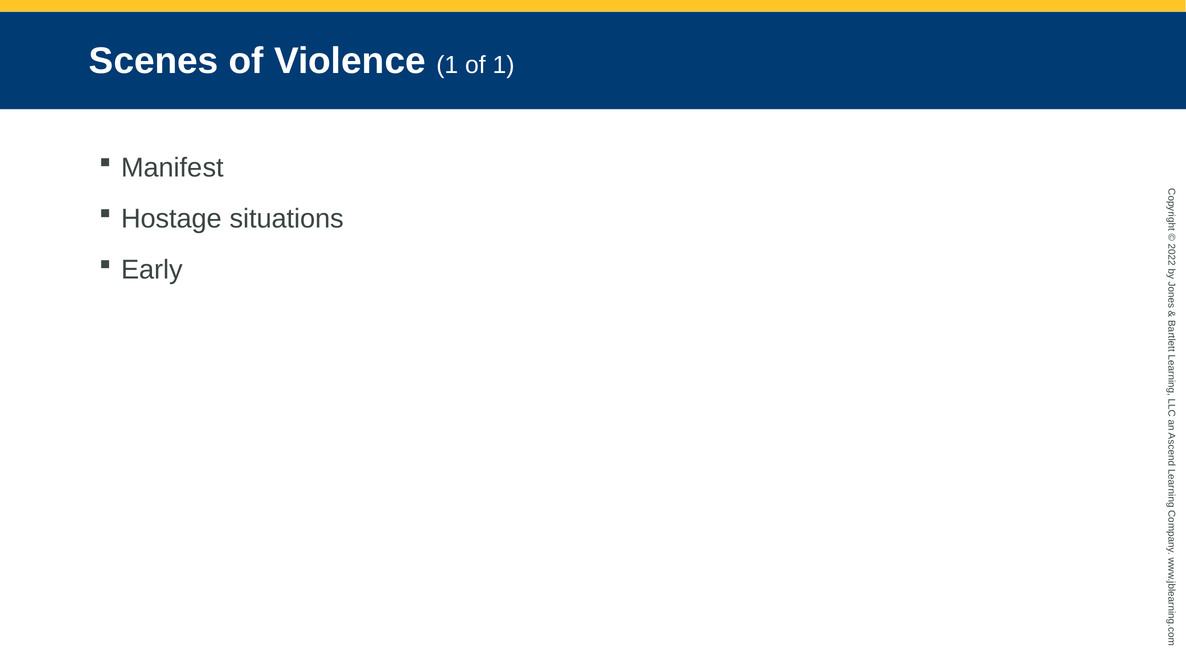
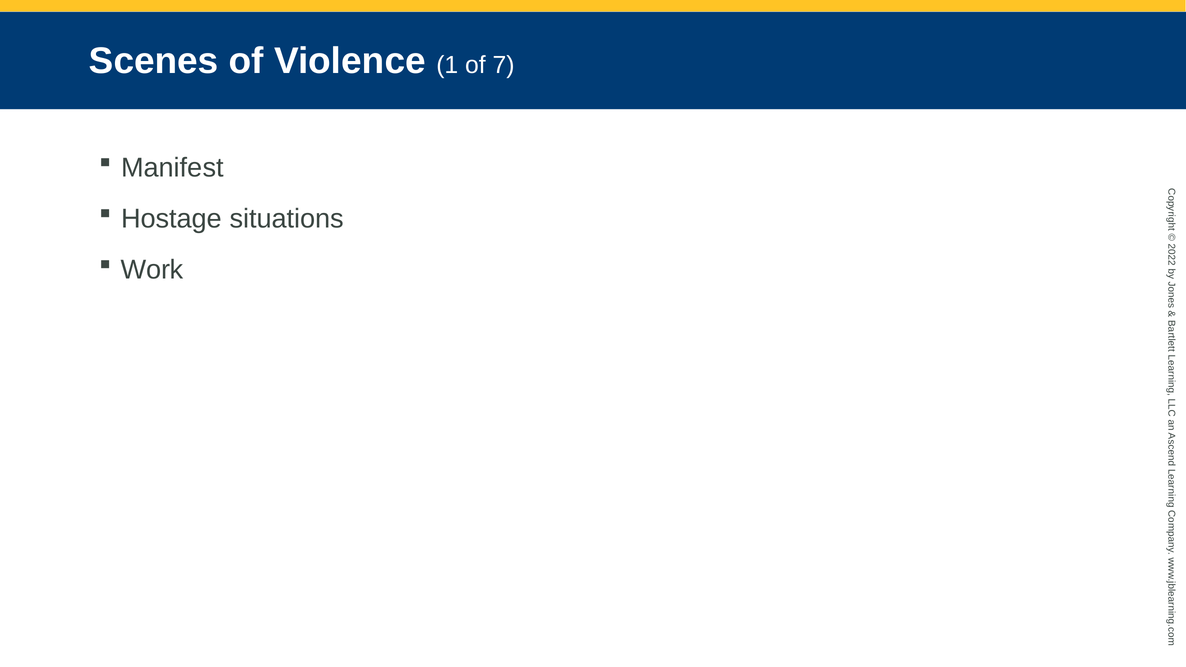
of 1: 1 -> 7
Early: Early -> Work
